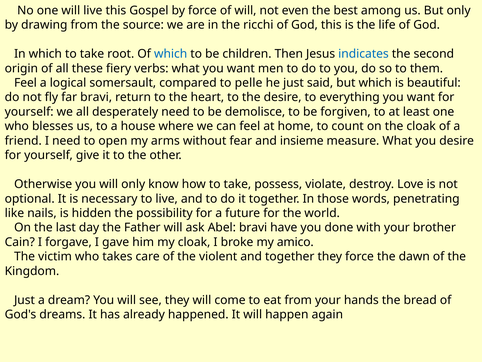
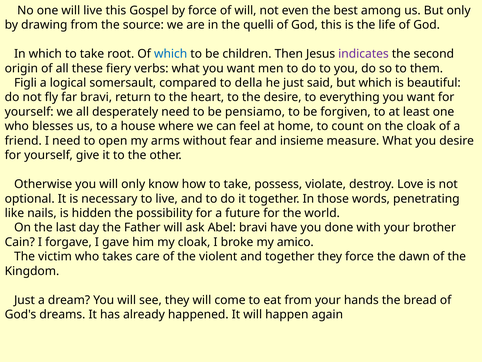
ricchi: ricchi -> quelli
indicates colour: blue -> purple
Feel at (25, 83): Feel -> Figli
pelle: pelle -> della
demolisce: demolisce -> pensiamo
